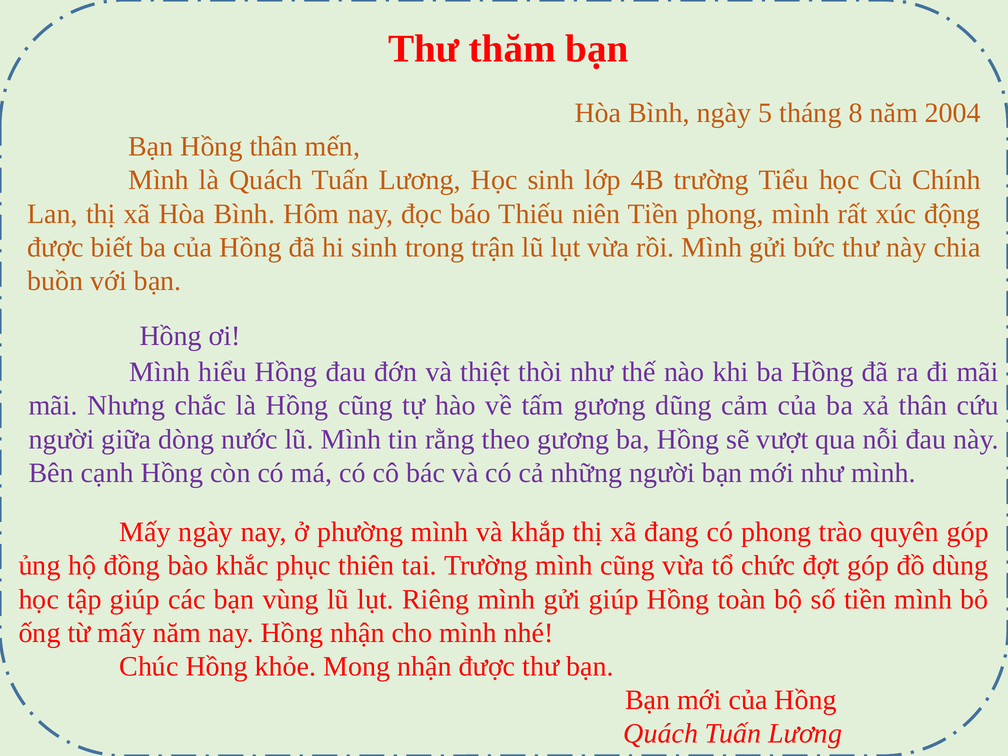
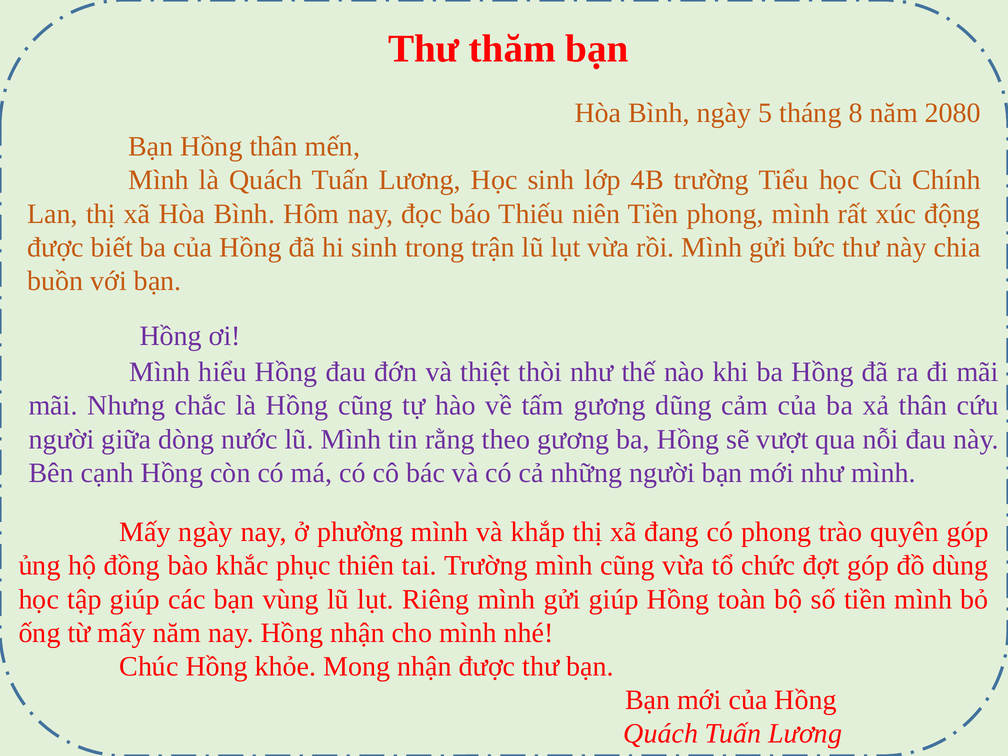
2004: 2004 -> 2080
